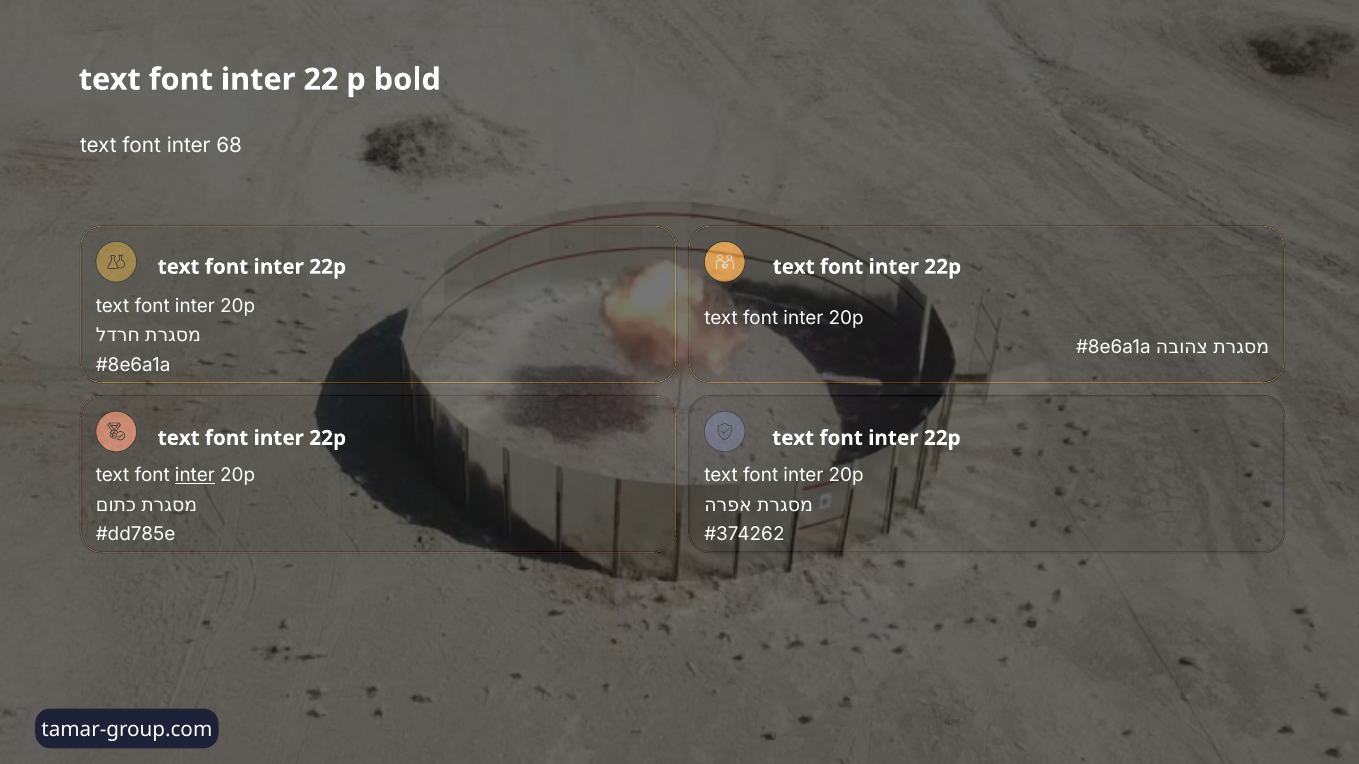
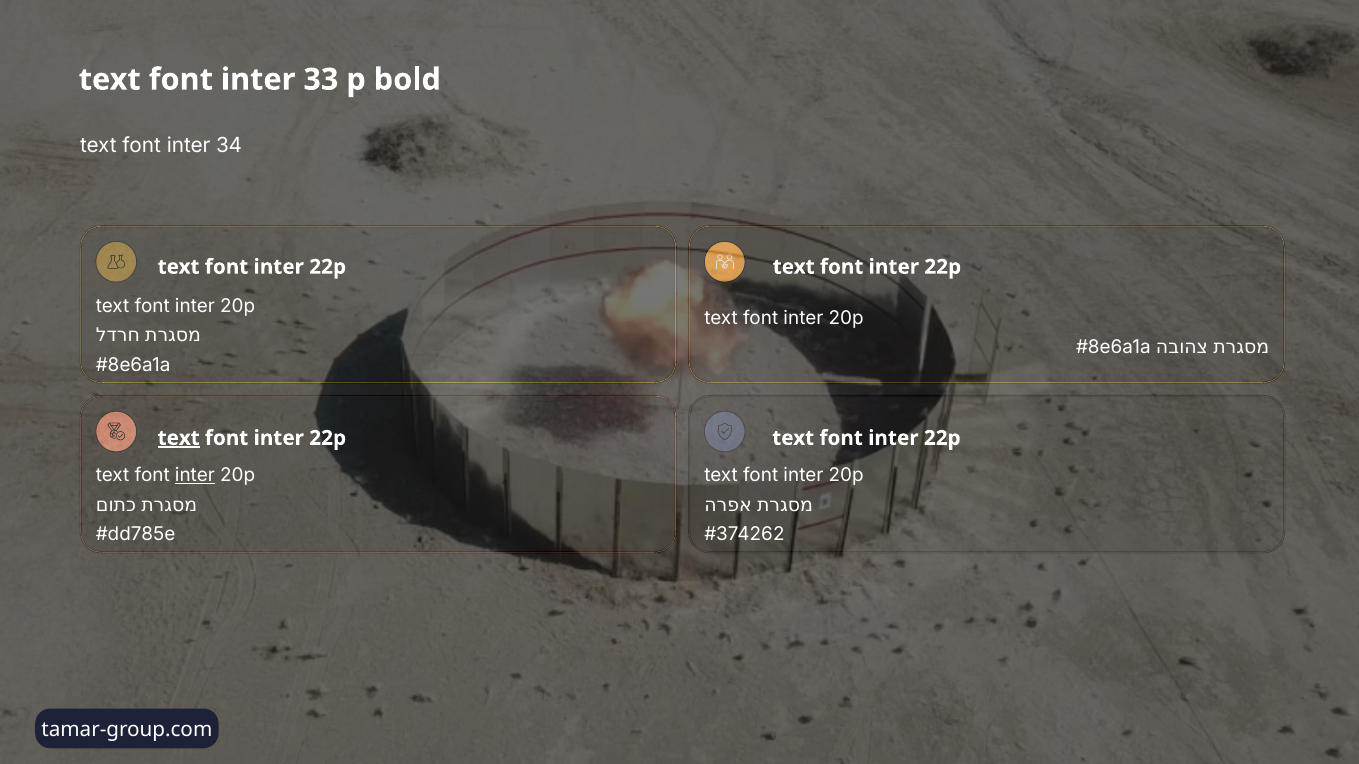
22: 22 -> 33
68: 68 -> 34
text at (179, 438) underline: none -> present
